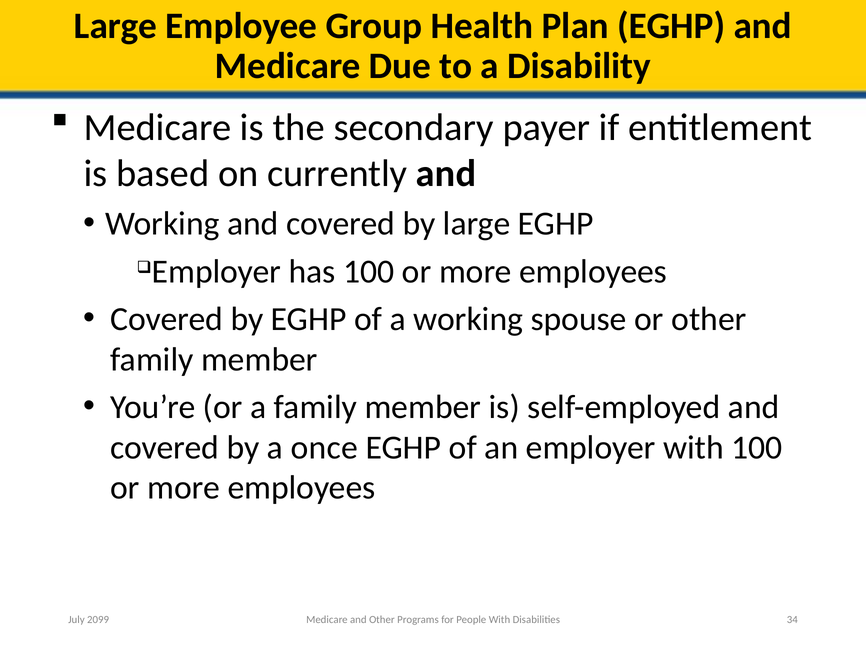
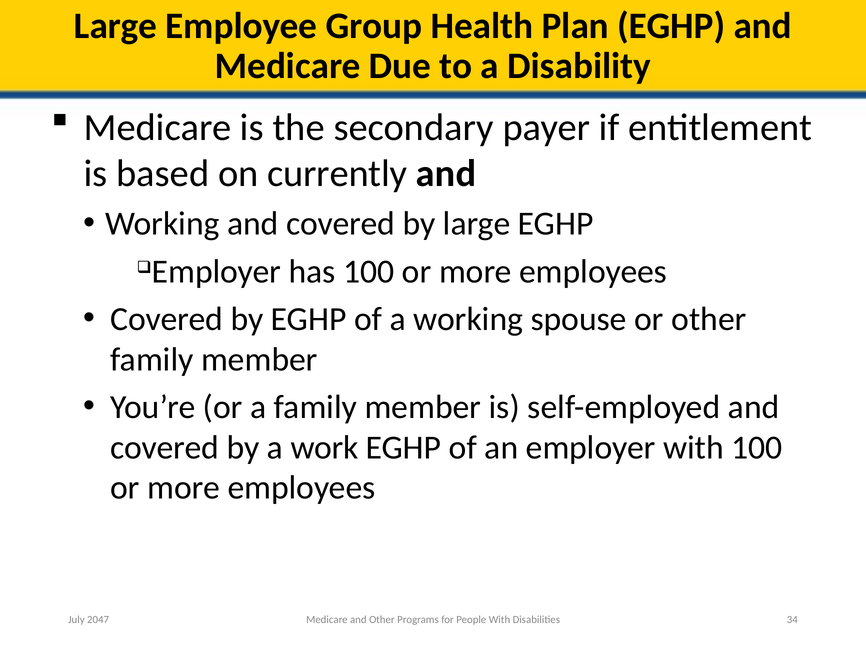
once: once -> work
2099: 2099 -> 2047
